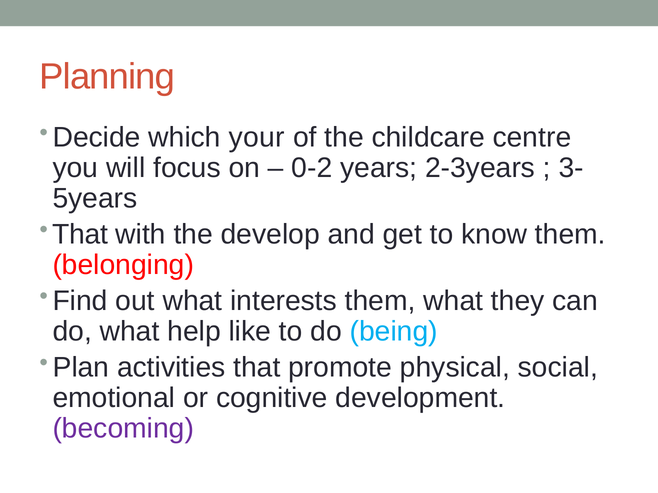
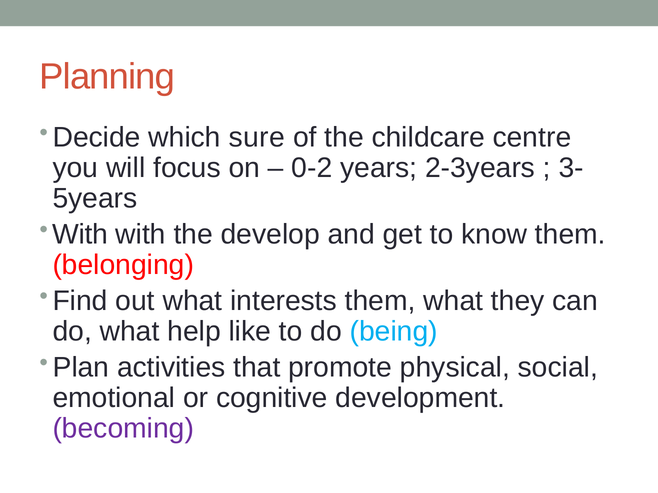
your: your -> sure
That at (80, 235): That -> With
